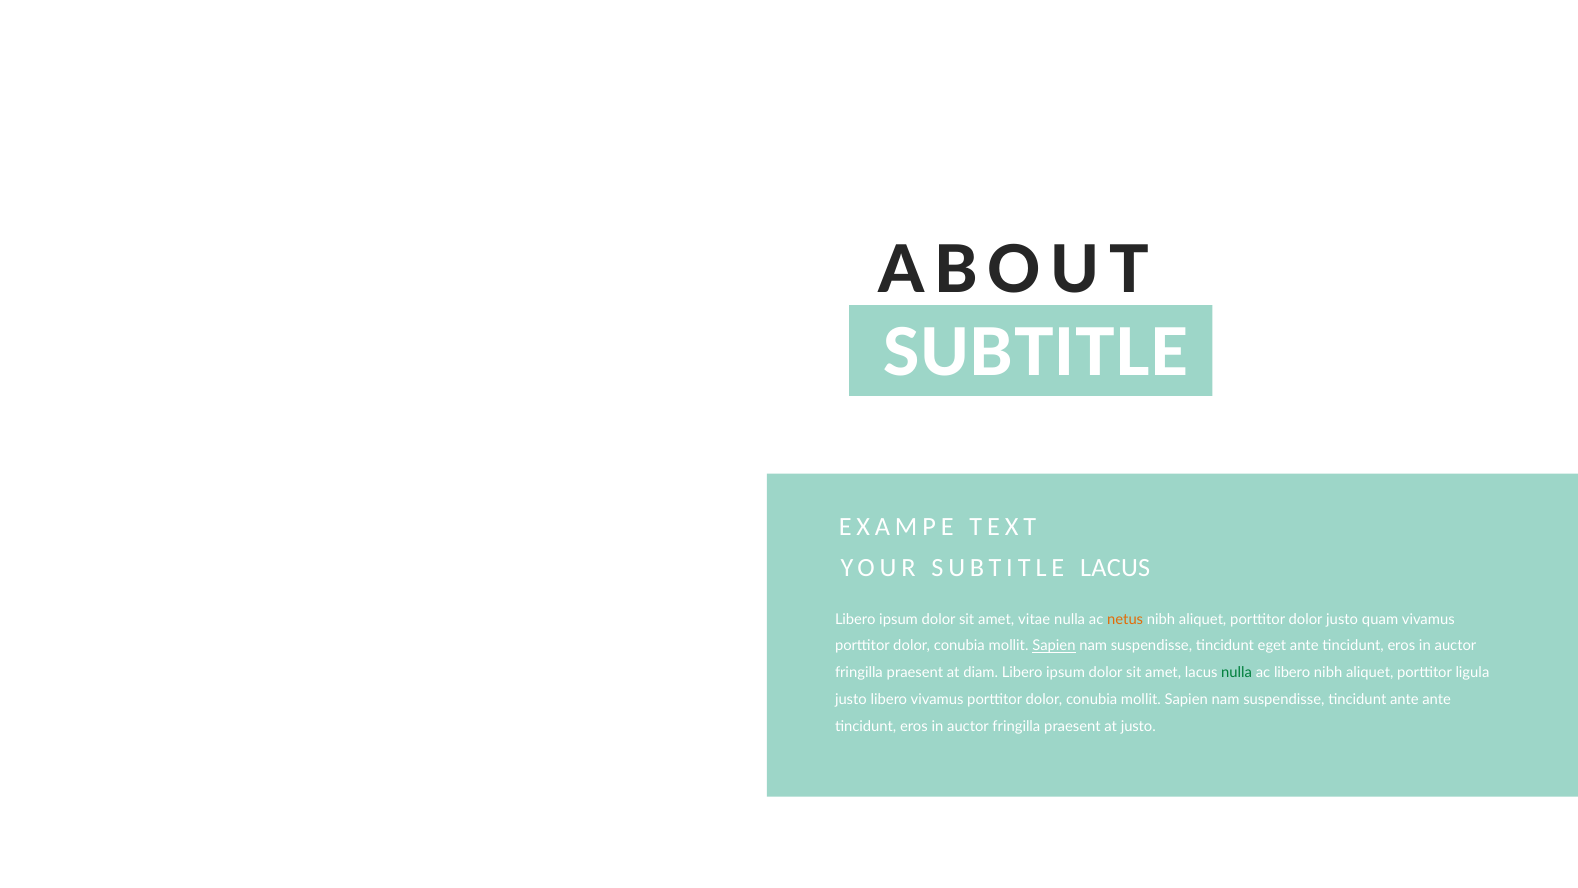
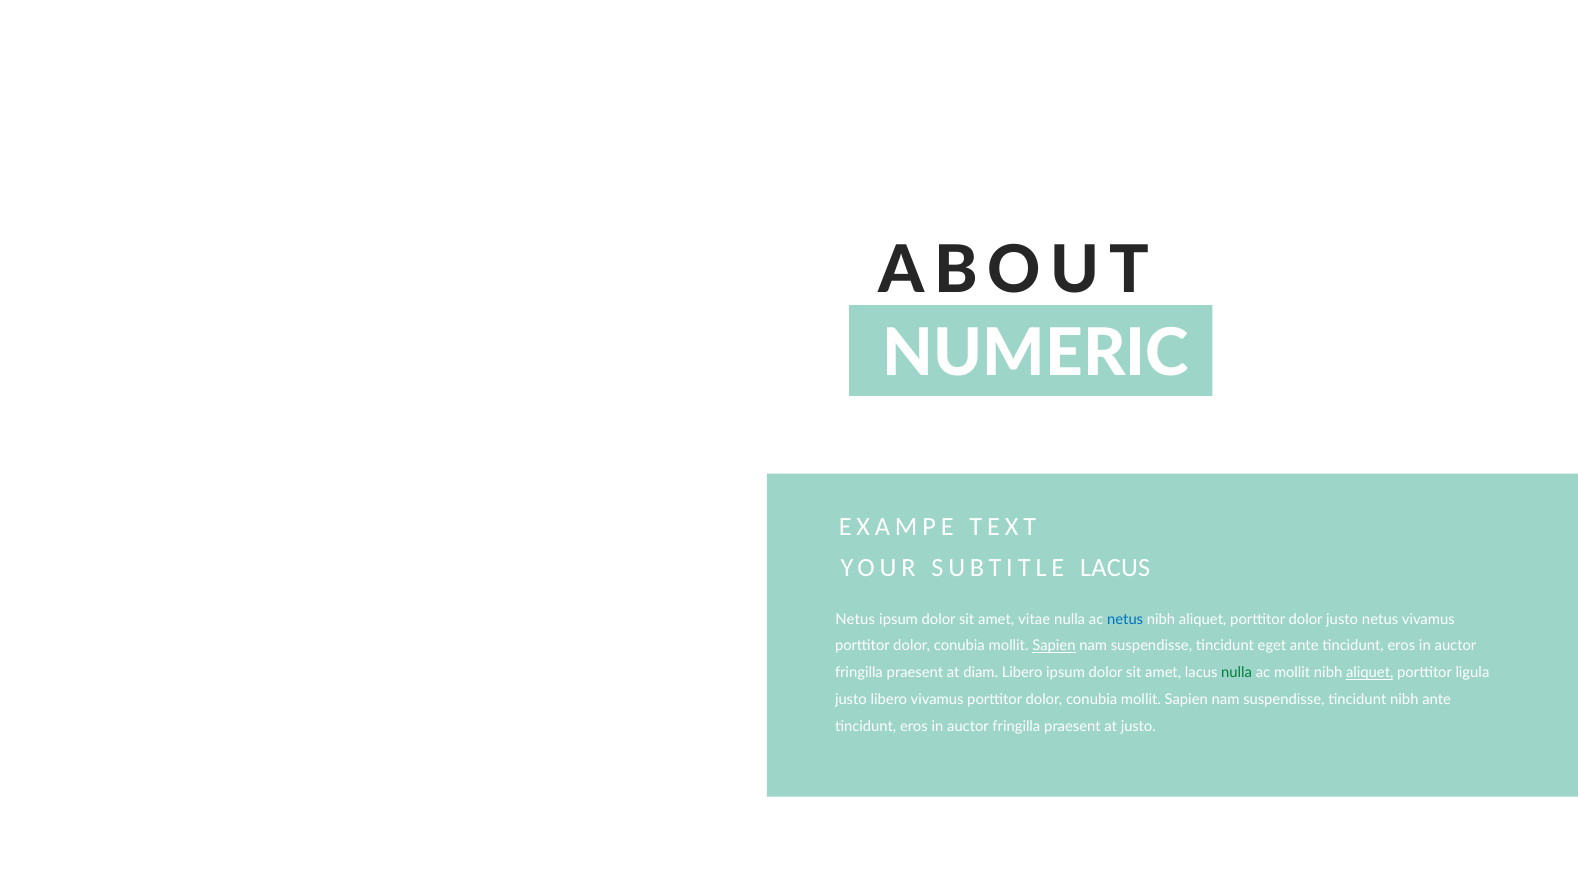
SUBTITLE at (1036, 354): SUBTITLE -> NUMERIC
Libero at (855, 619): Libero -> Netus
netus at (1125, 619) colour: orange -> blue
justo quam: quam -> netus
ac libero: libero -> mollit
aliquet at (1370, 672) underline: none -> present
tincidunt ante: ante -> nibh
